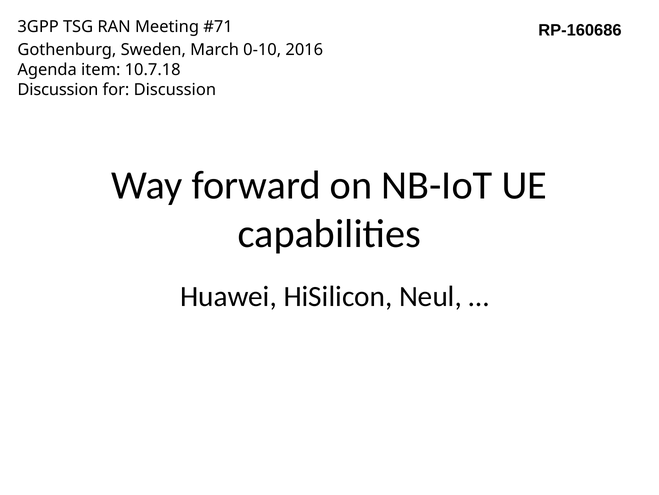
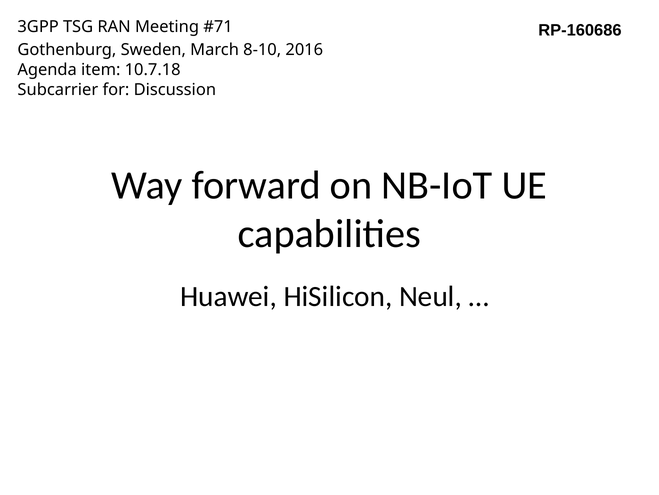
0-10: 0-10 -> 8-10
Discussion at (58, 89): Discussion -> Subcarrier
